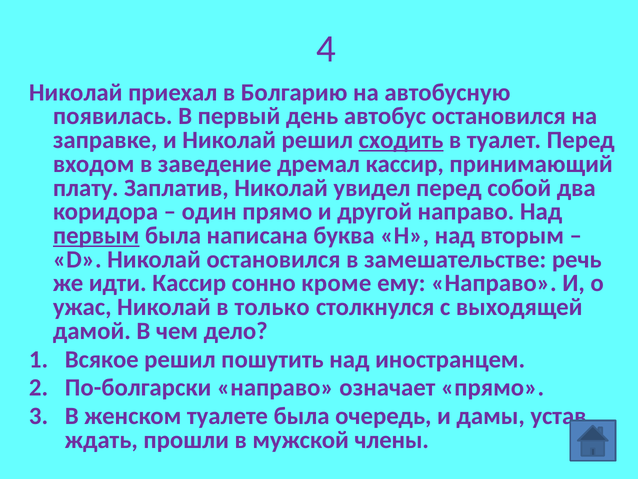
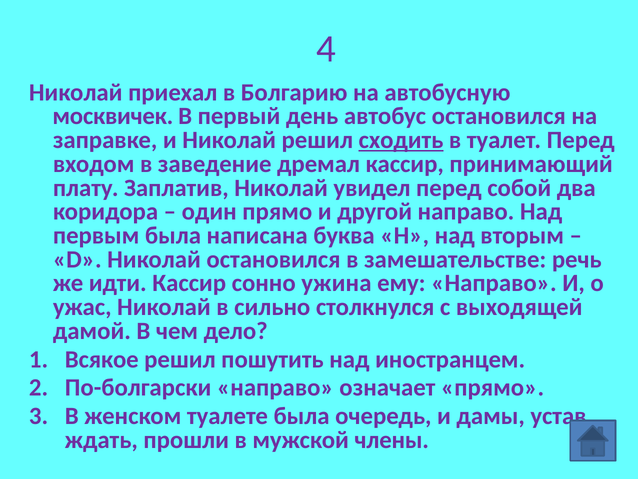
появилась: появилась -> москвичек
первым underline: present -> none
кроме: кроме -> ужина
только: только -> сильно
